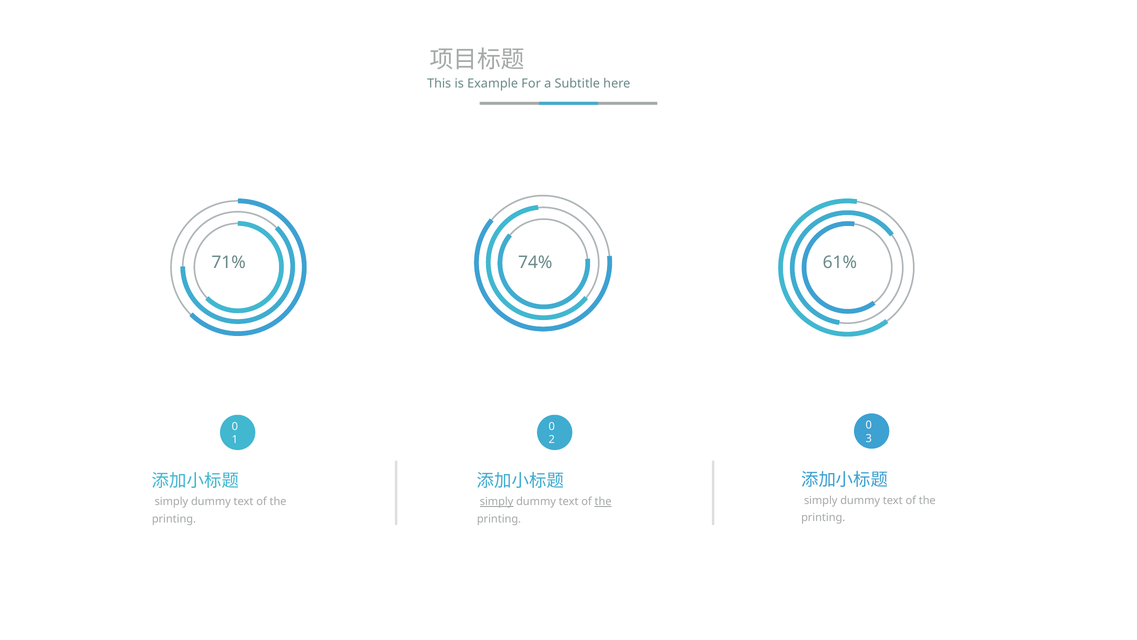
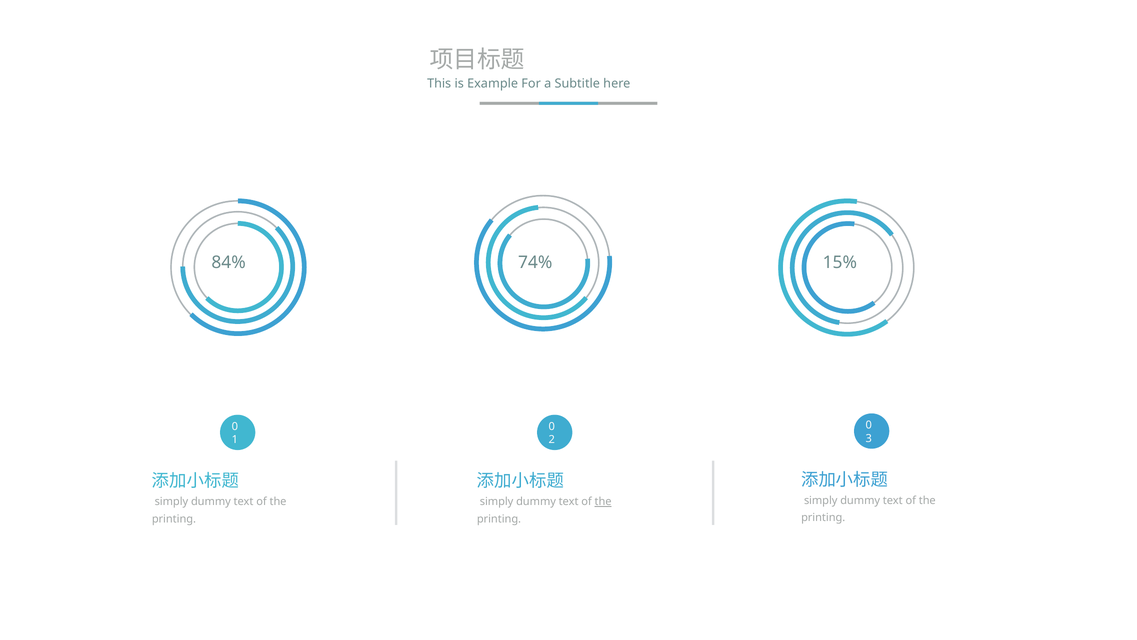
71%: 71% -> 84%
61%: 61% -> 15%
simply at (497, 501) underline: present -> none
